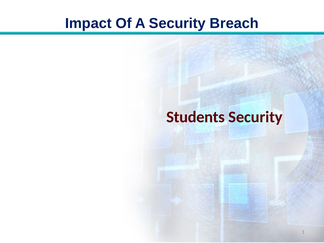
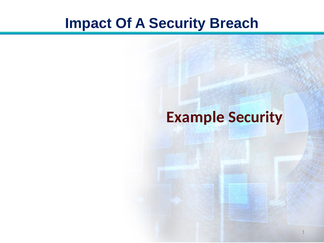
Students: Students -> Example
